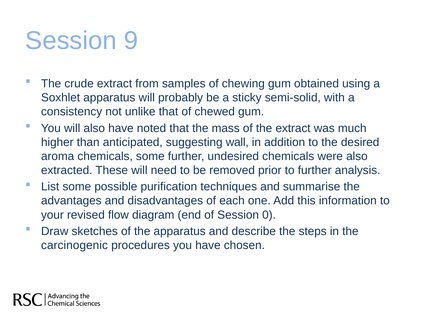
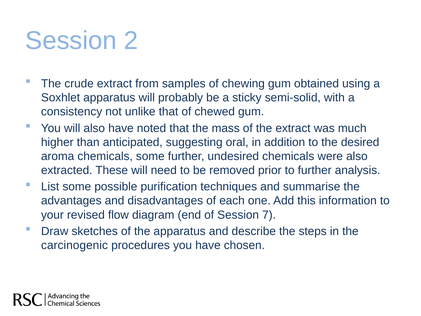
9: 9 -> 2
wall: wall -> oral
0: 0 -> 7
